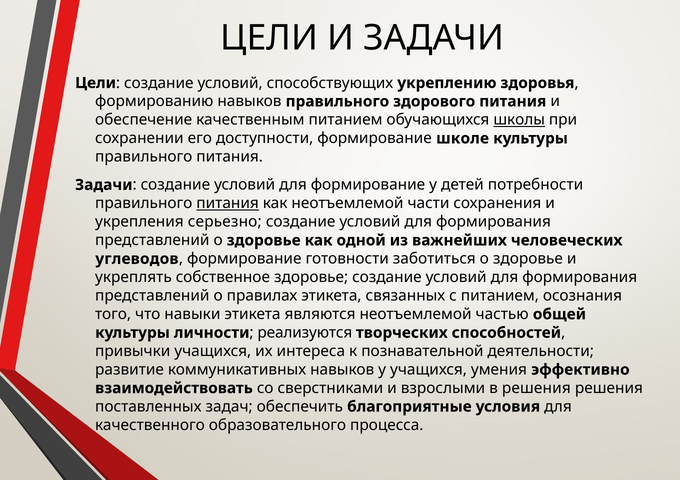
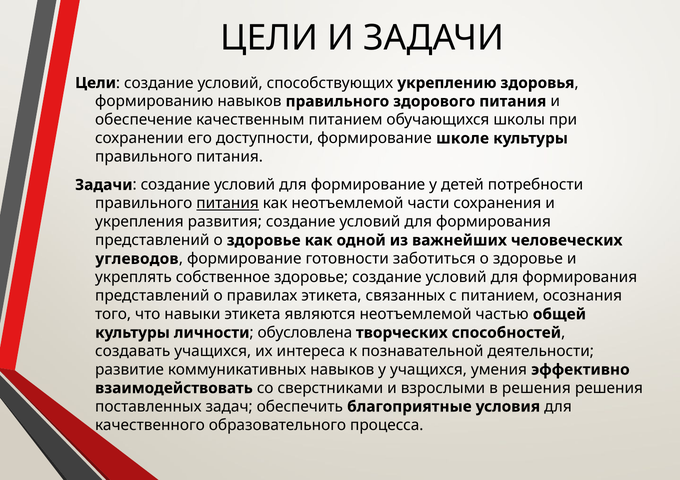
школы underline: present -> none
серьезно: серьезно -> развития
реализуются: реализуются -> обусловлена
привычки: привычки -> создавать
